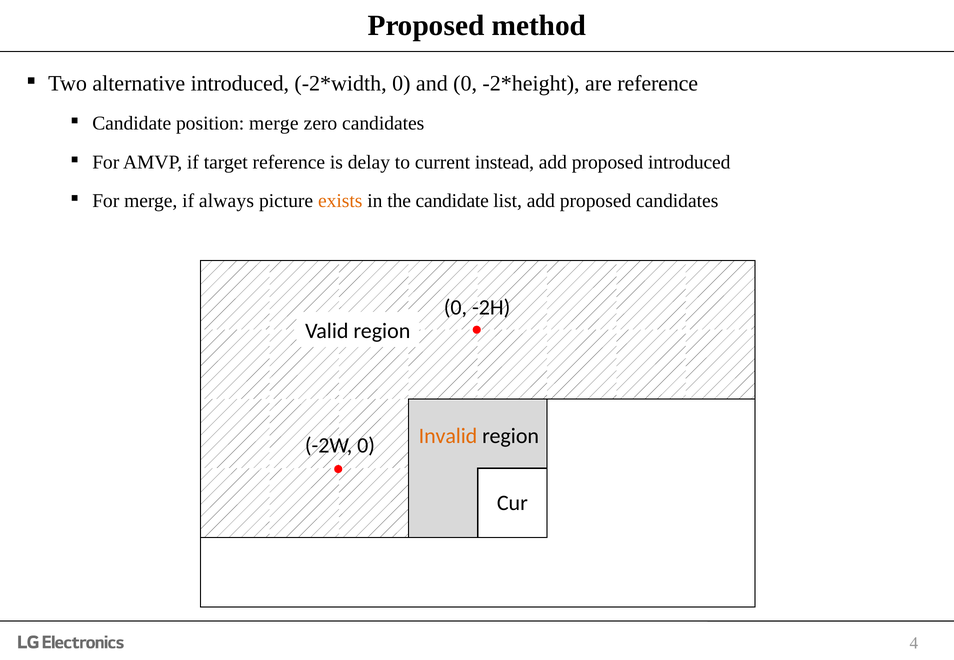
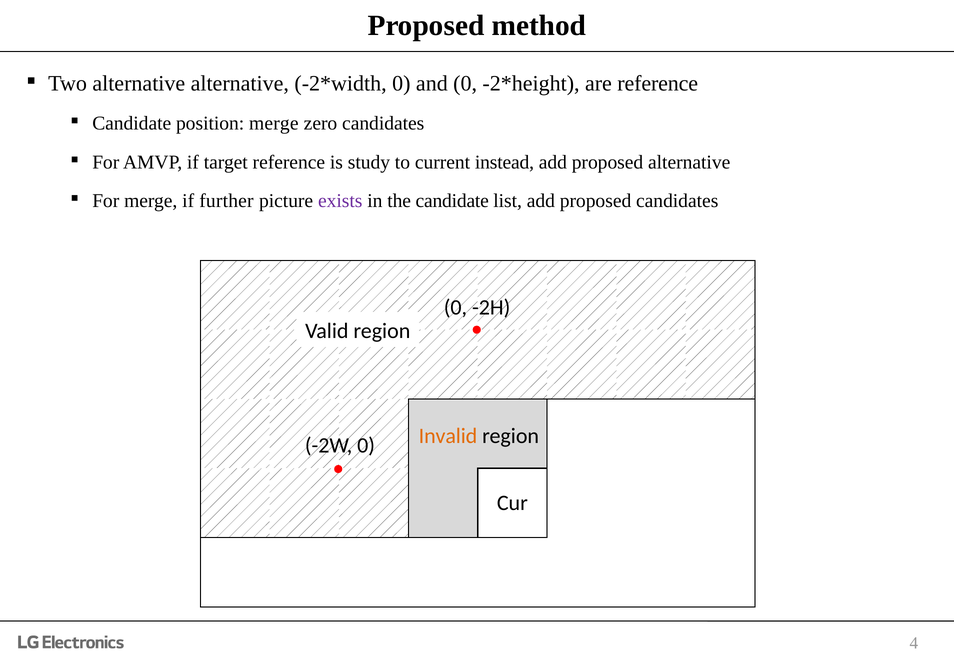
alternative introduced: introduced -> alternative
delay: delay -> study
proposed introduced: introduced -> alternative
always: always -> further
exists colour: orange -> purple
